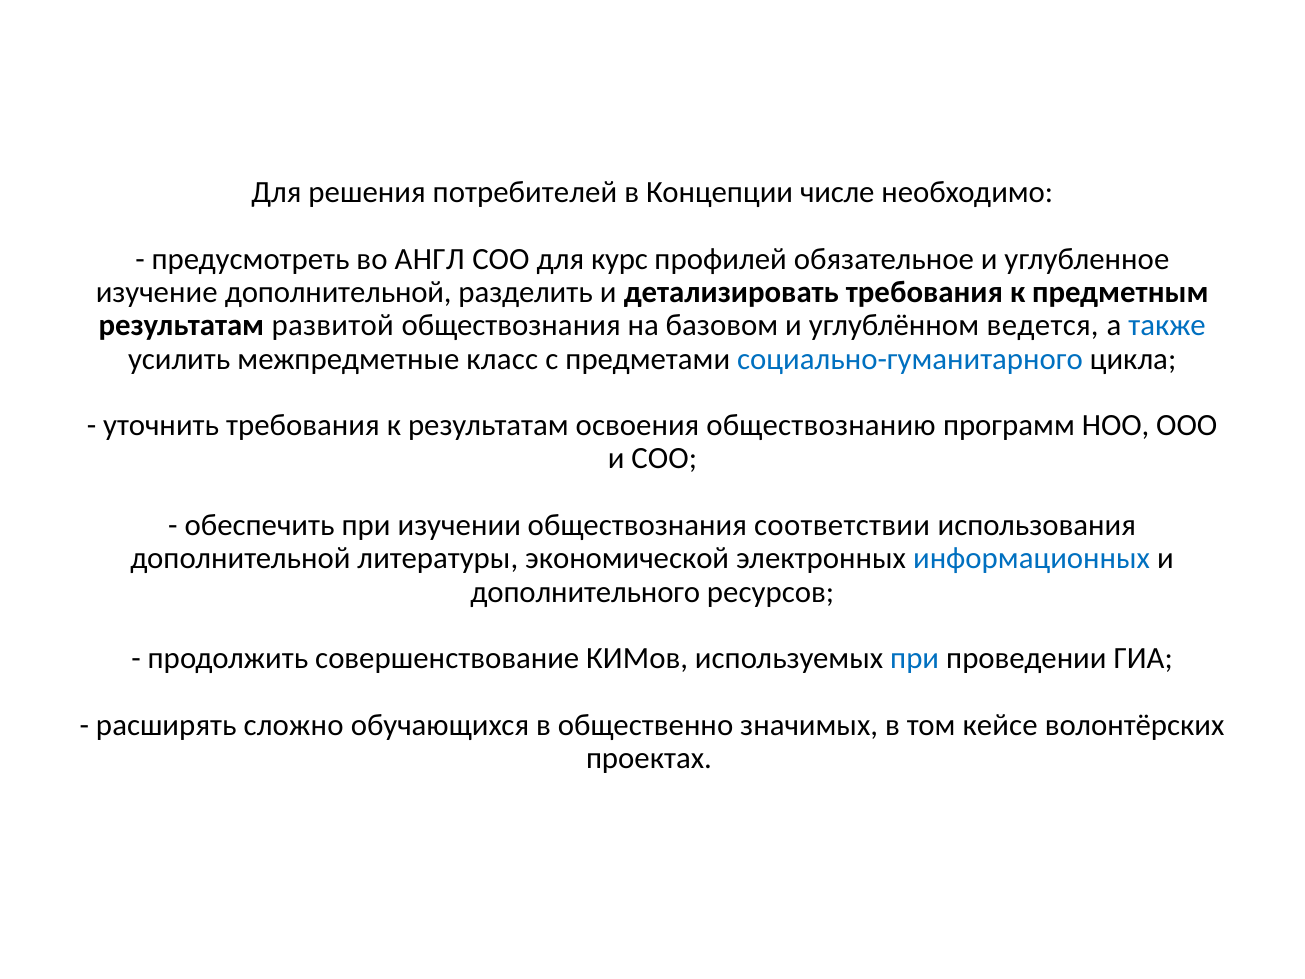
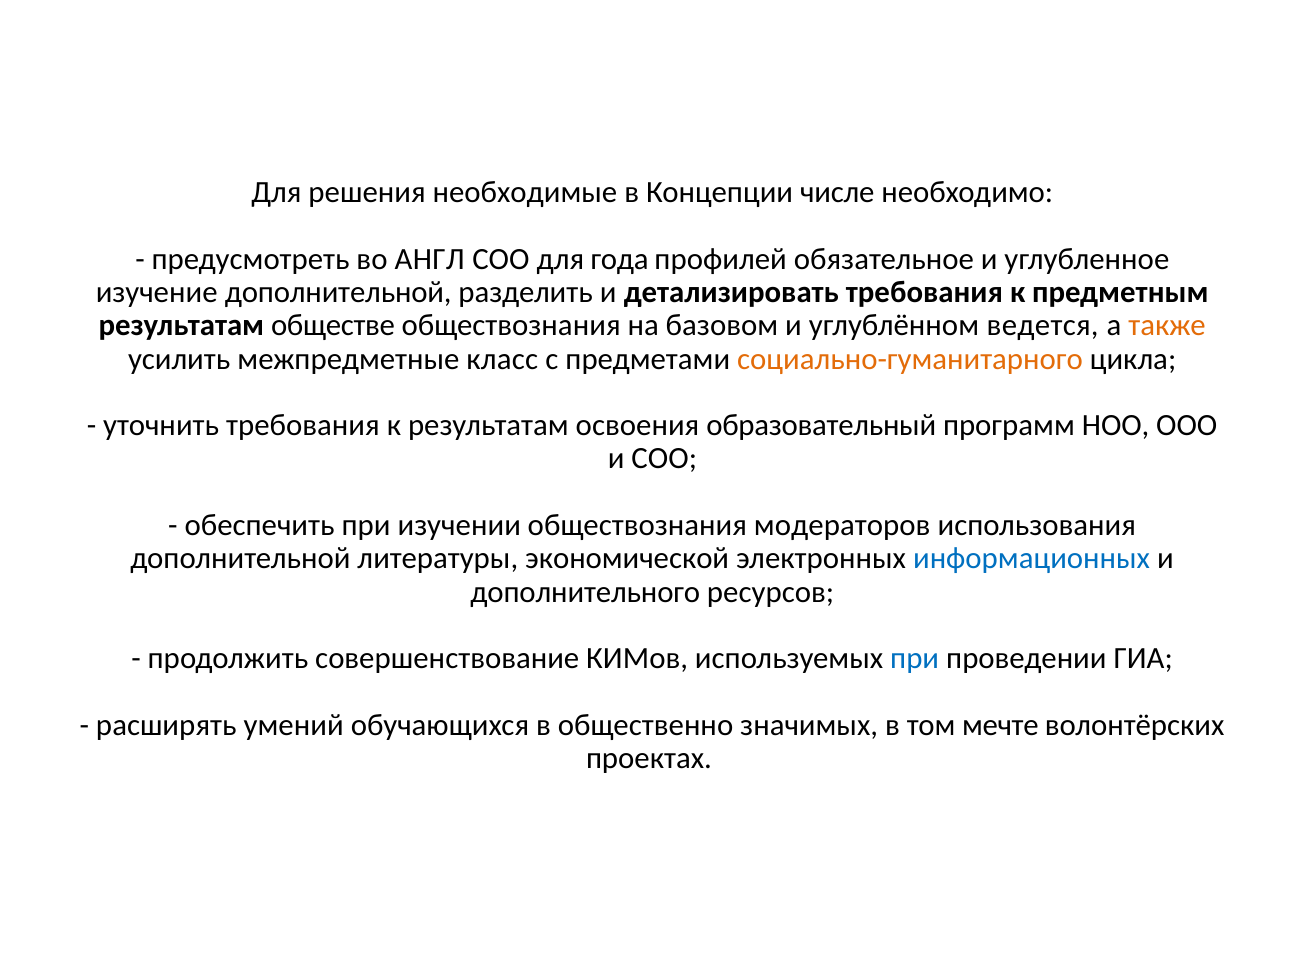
потребителей: потребителей -> необходимые
курс: курс -> года
развитой: развитой -> обществе
также colour: blue -> orange
социально-гуманитарного colour: blue -> orange
обществознанию: обществознанию -> образовательный
соответствии: соответствии -> модераторов
сложно: сложно -> умений
кейсе: кейсе -> мечте
